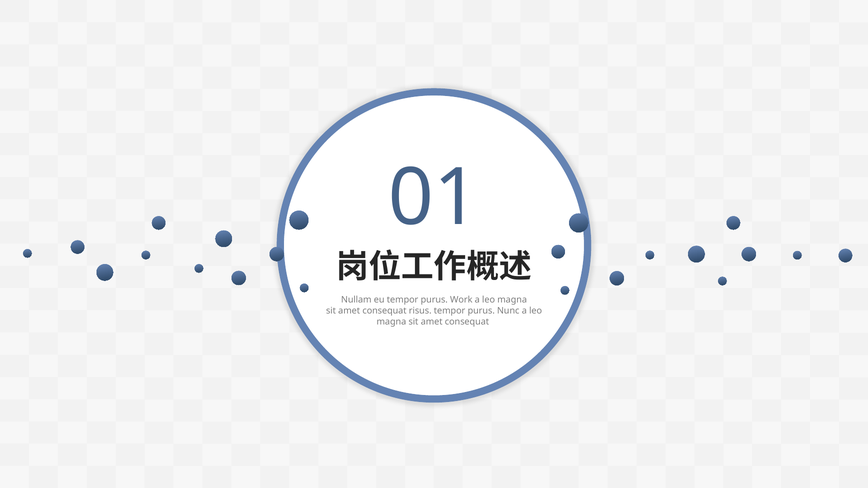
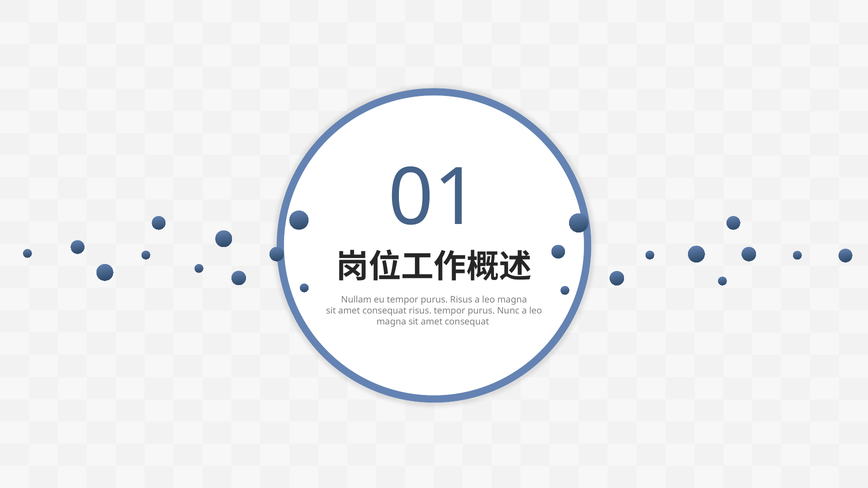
purus Work: Work -> Risus
